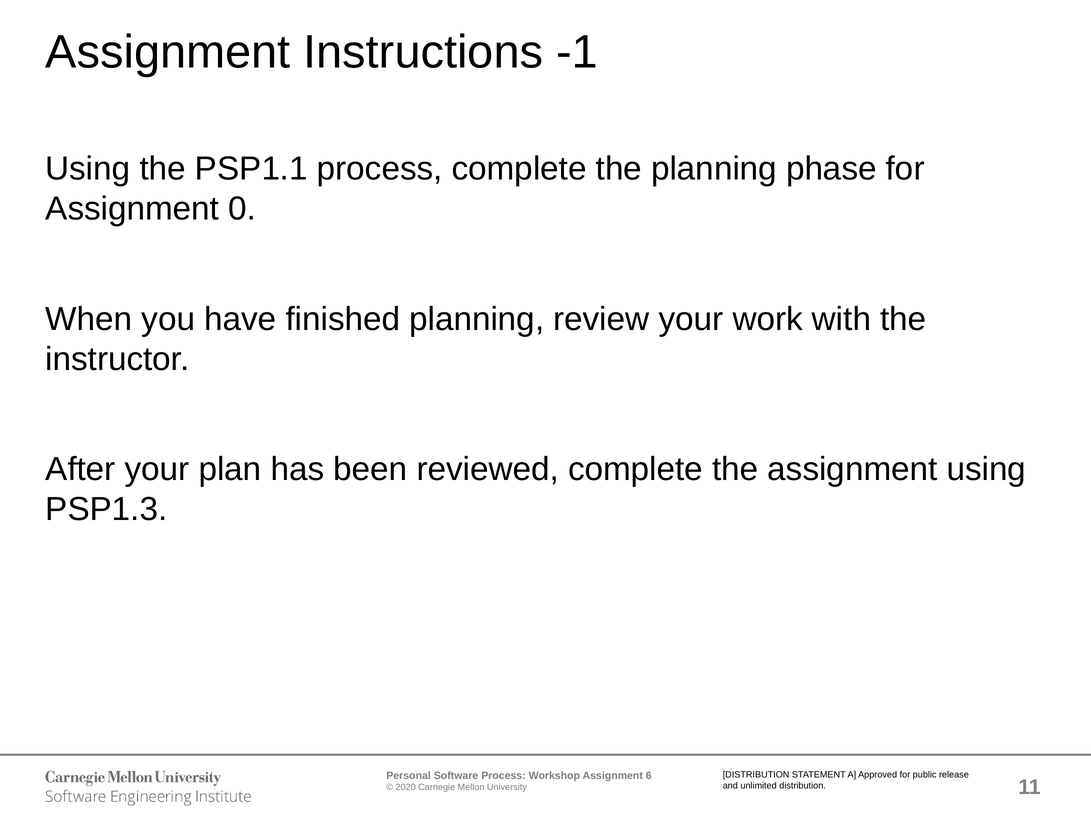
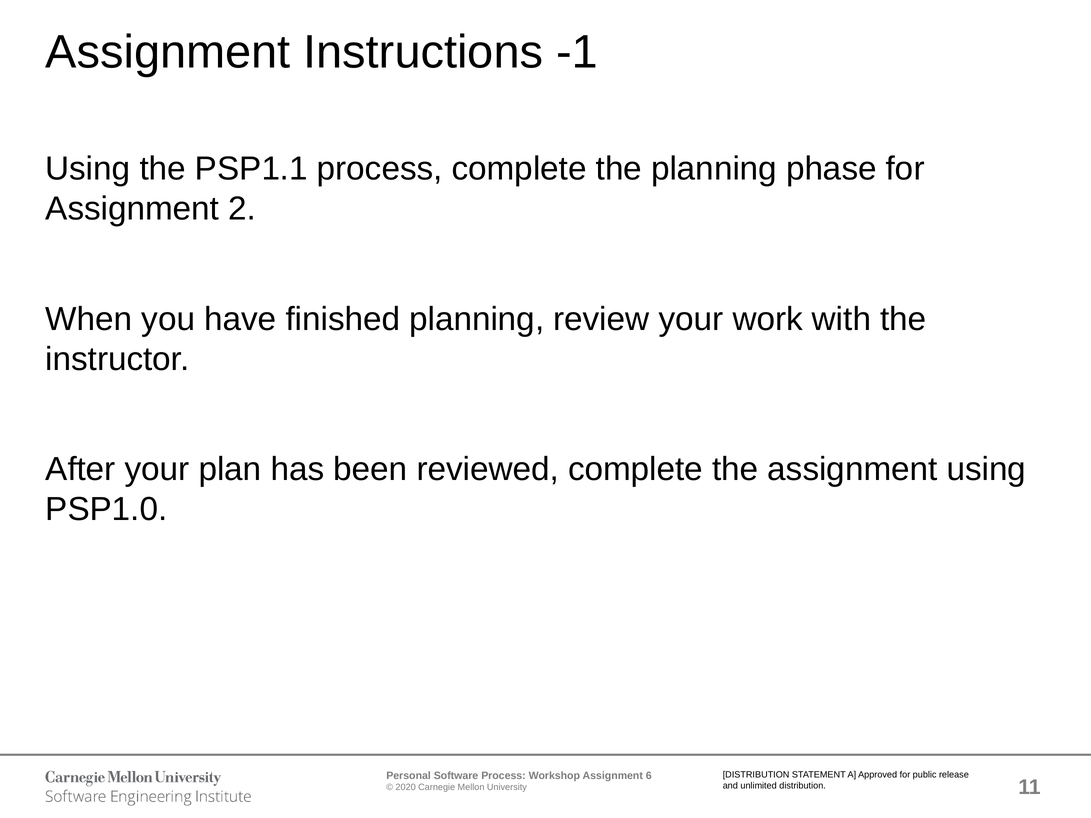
0: 0 -> 2
PSP1.3: PSP1.3 -> PSP1.0
